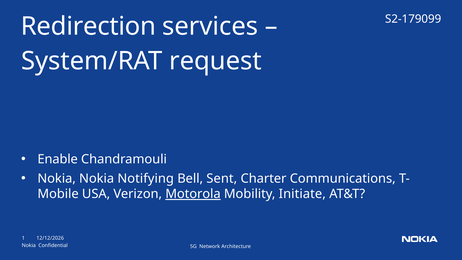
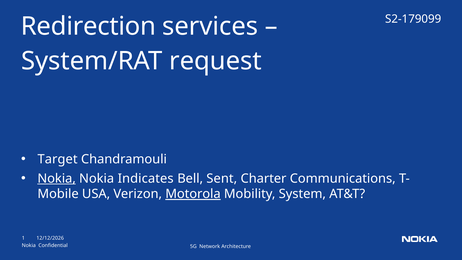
Enable: Enable -> Target
Nokia at (57, 178) underline: none -> present
Notifying: Notifying -> Indicates
Initiate: Initiate -> System
